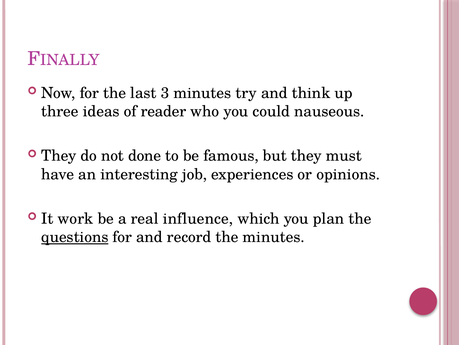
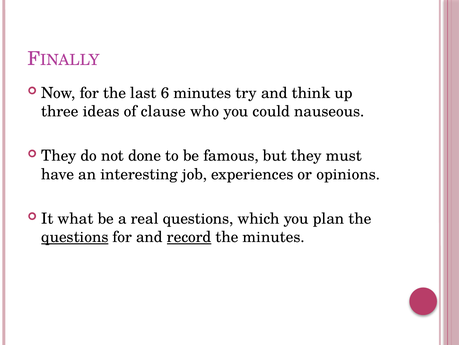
3: 3 -> 6
reader: reader -> clause
work: work -> what
real influence: influence -> questions
record underline: none -> present
